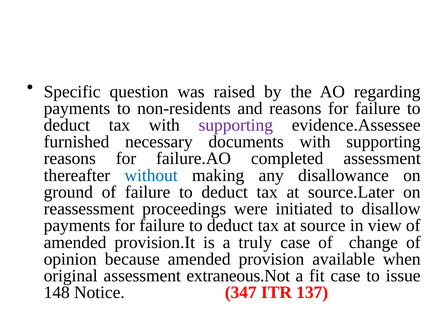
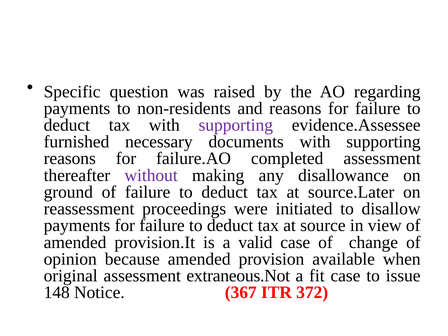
without colour: blue -> purple
truly: truly -> valid
347: 347 -> 367
137: 137 -> 372
